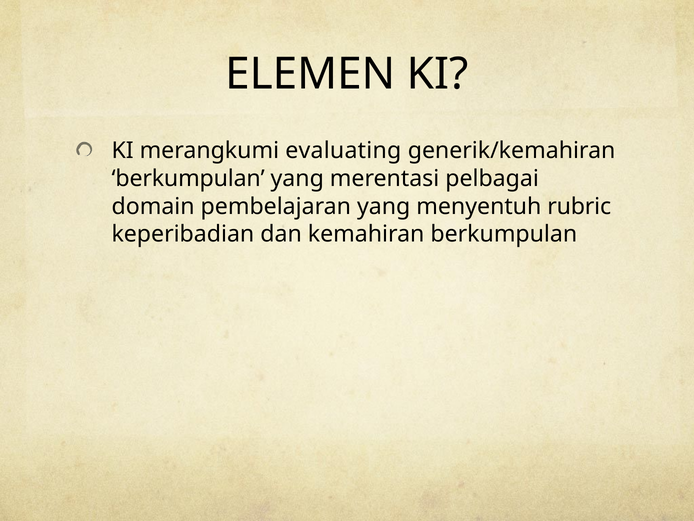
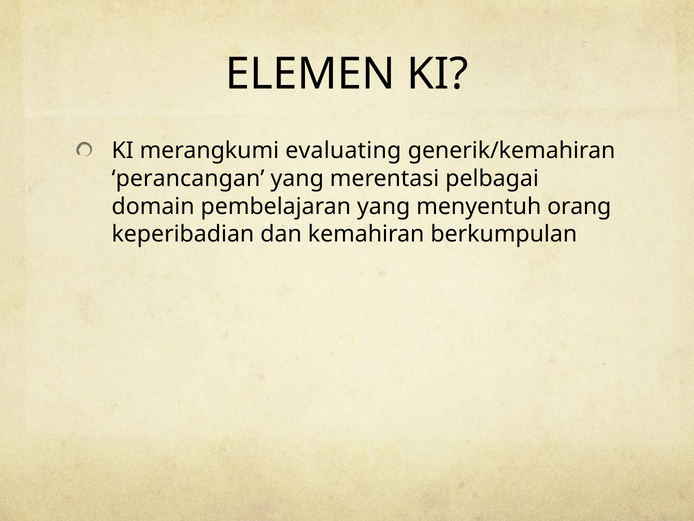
berkumpulan at (188, 178): berkumpulan -> perancangan
rubric: rubric -> orang
